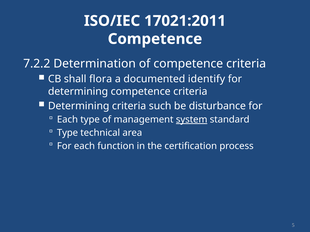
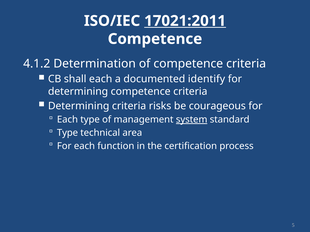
17021:2011 underline: none -> present
7.2.2: 7.2.2 -> 4.1.2
shall flora: flora -> each
such: such -> risks
disturbance: disturbance -> courageous
